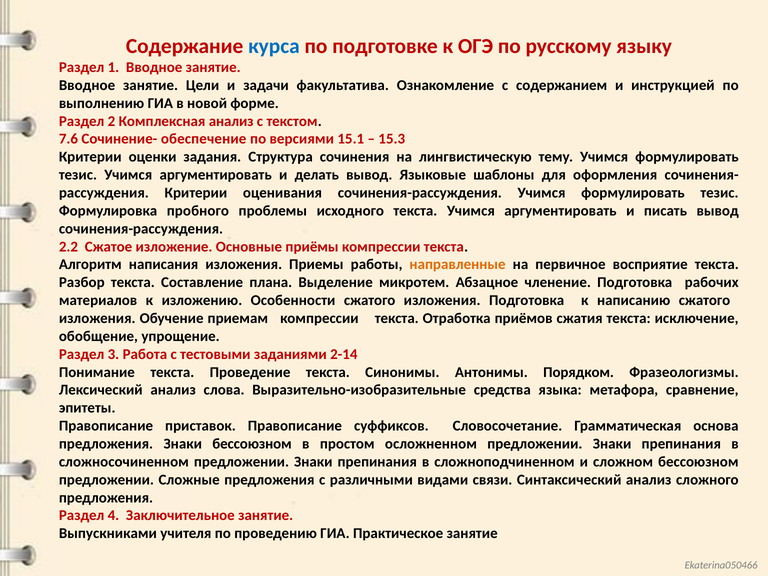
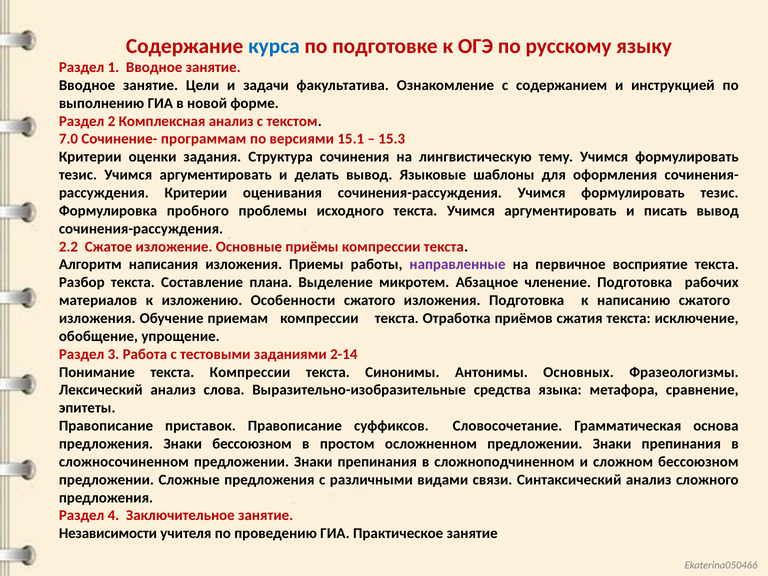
7.6: 7.6 -> 7.0
обеспечение: обеспечение -> программам
направленные colour: orange -> purple
текста Проведение: Проведение -> Компрессии
Порядком: Порядком -> Основных
Выпускниками: Выпускниками -> Независимости
